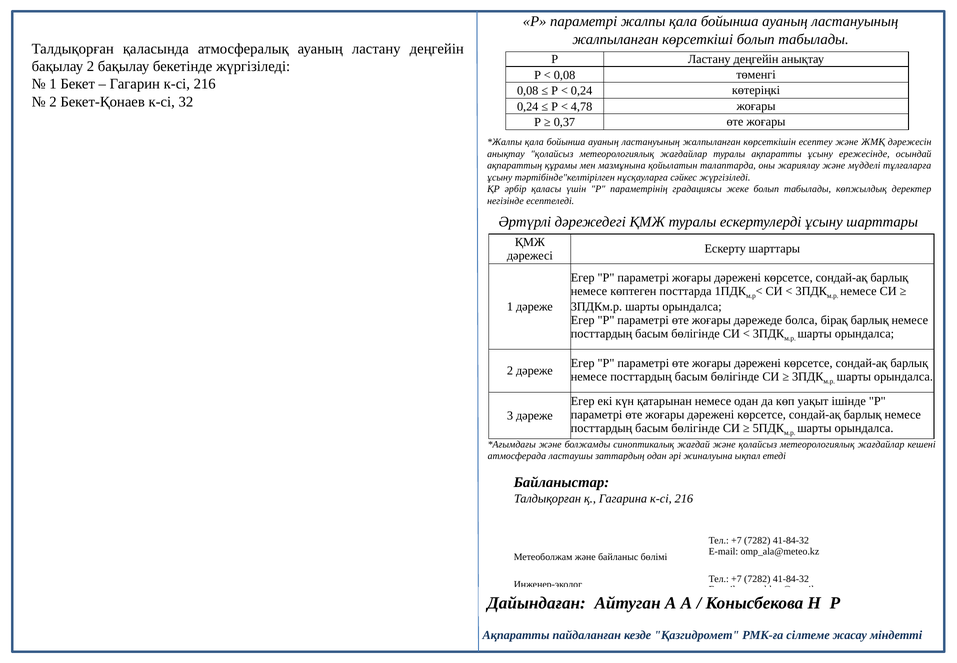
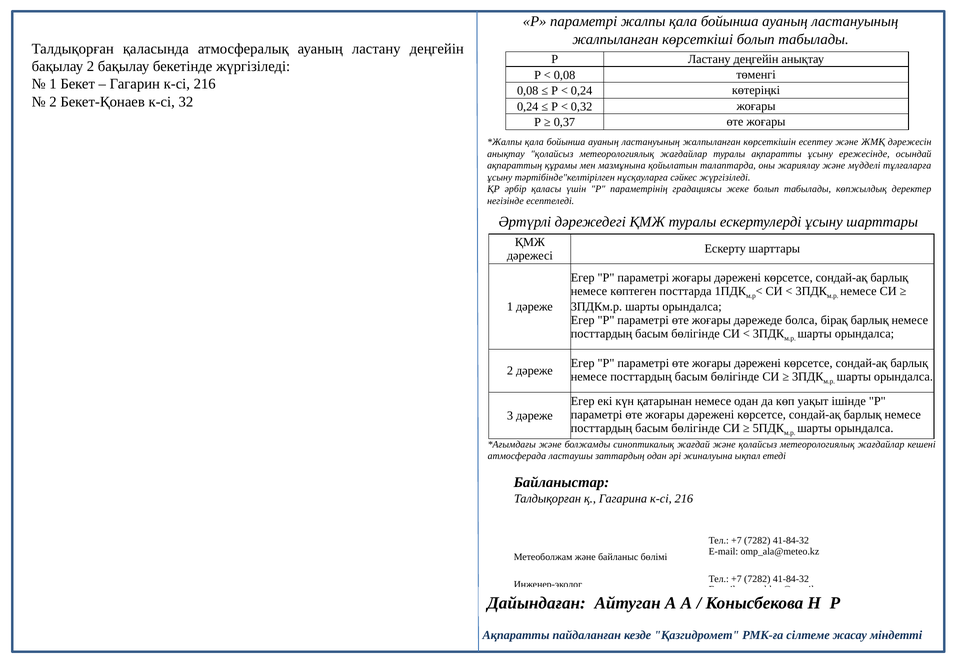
4,78: 4,78 -> 0,32
